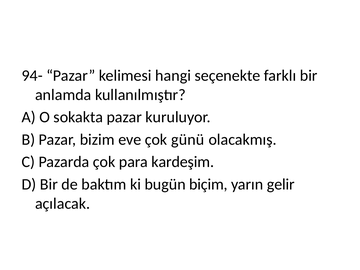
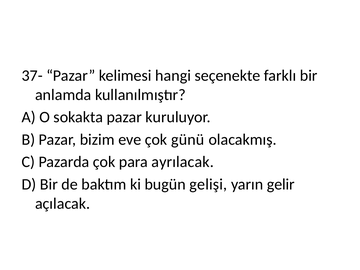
94-: 94- -> 37-
kardeşim: kardeşim -> ayrılacak
biçim: biçim -> gelişi
